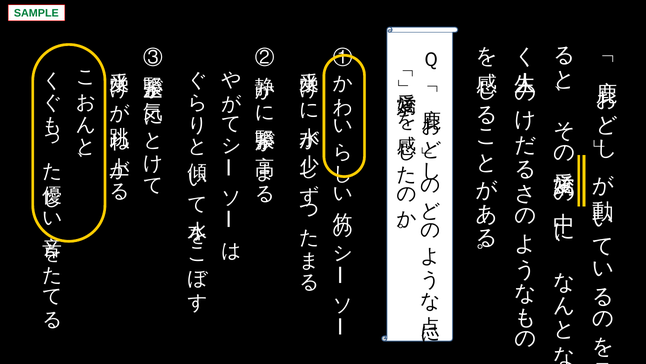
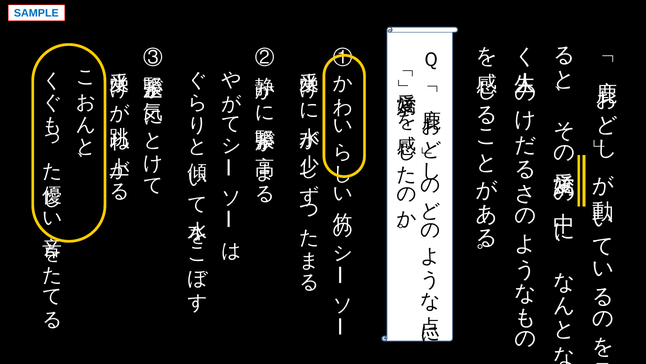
SAMPLE colour: green -> blue
